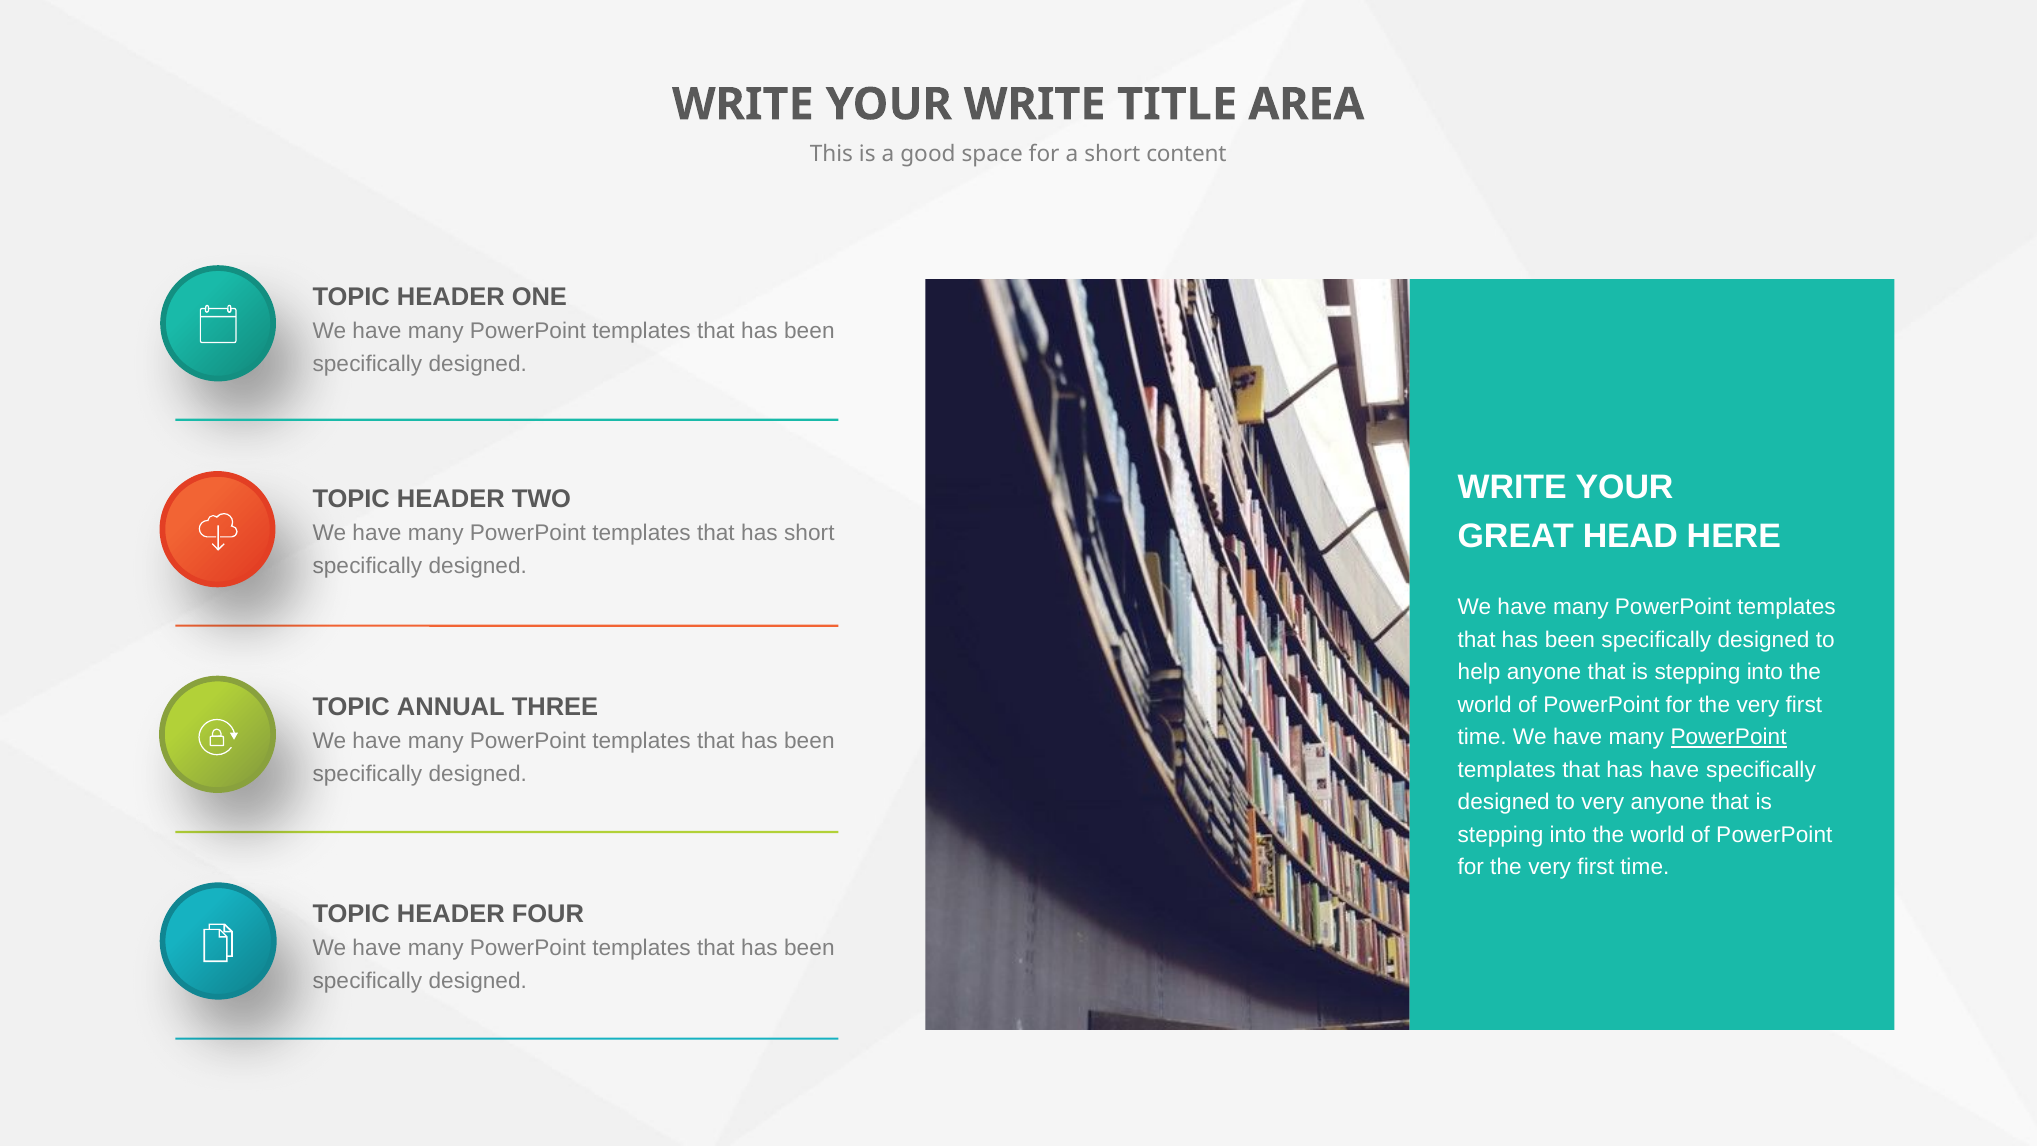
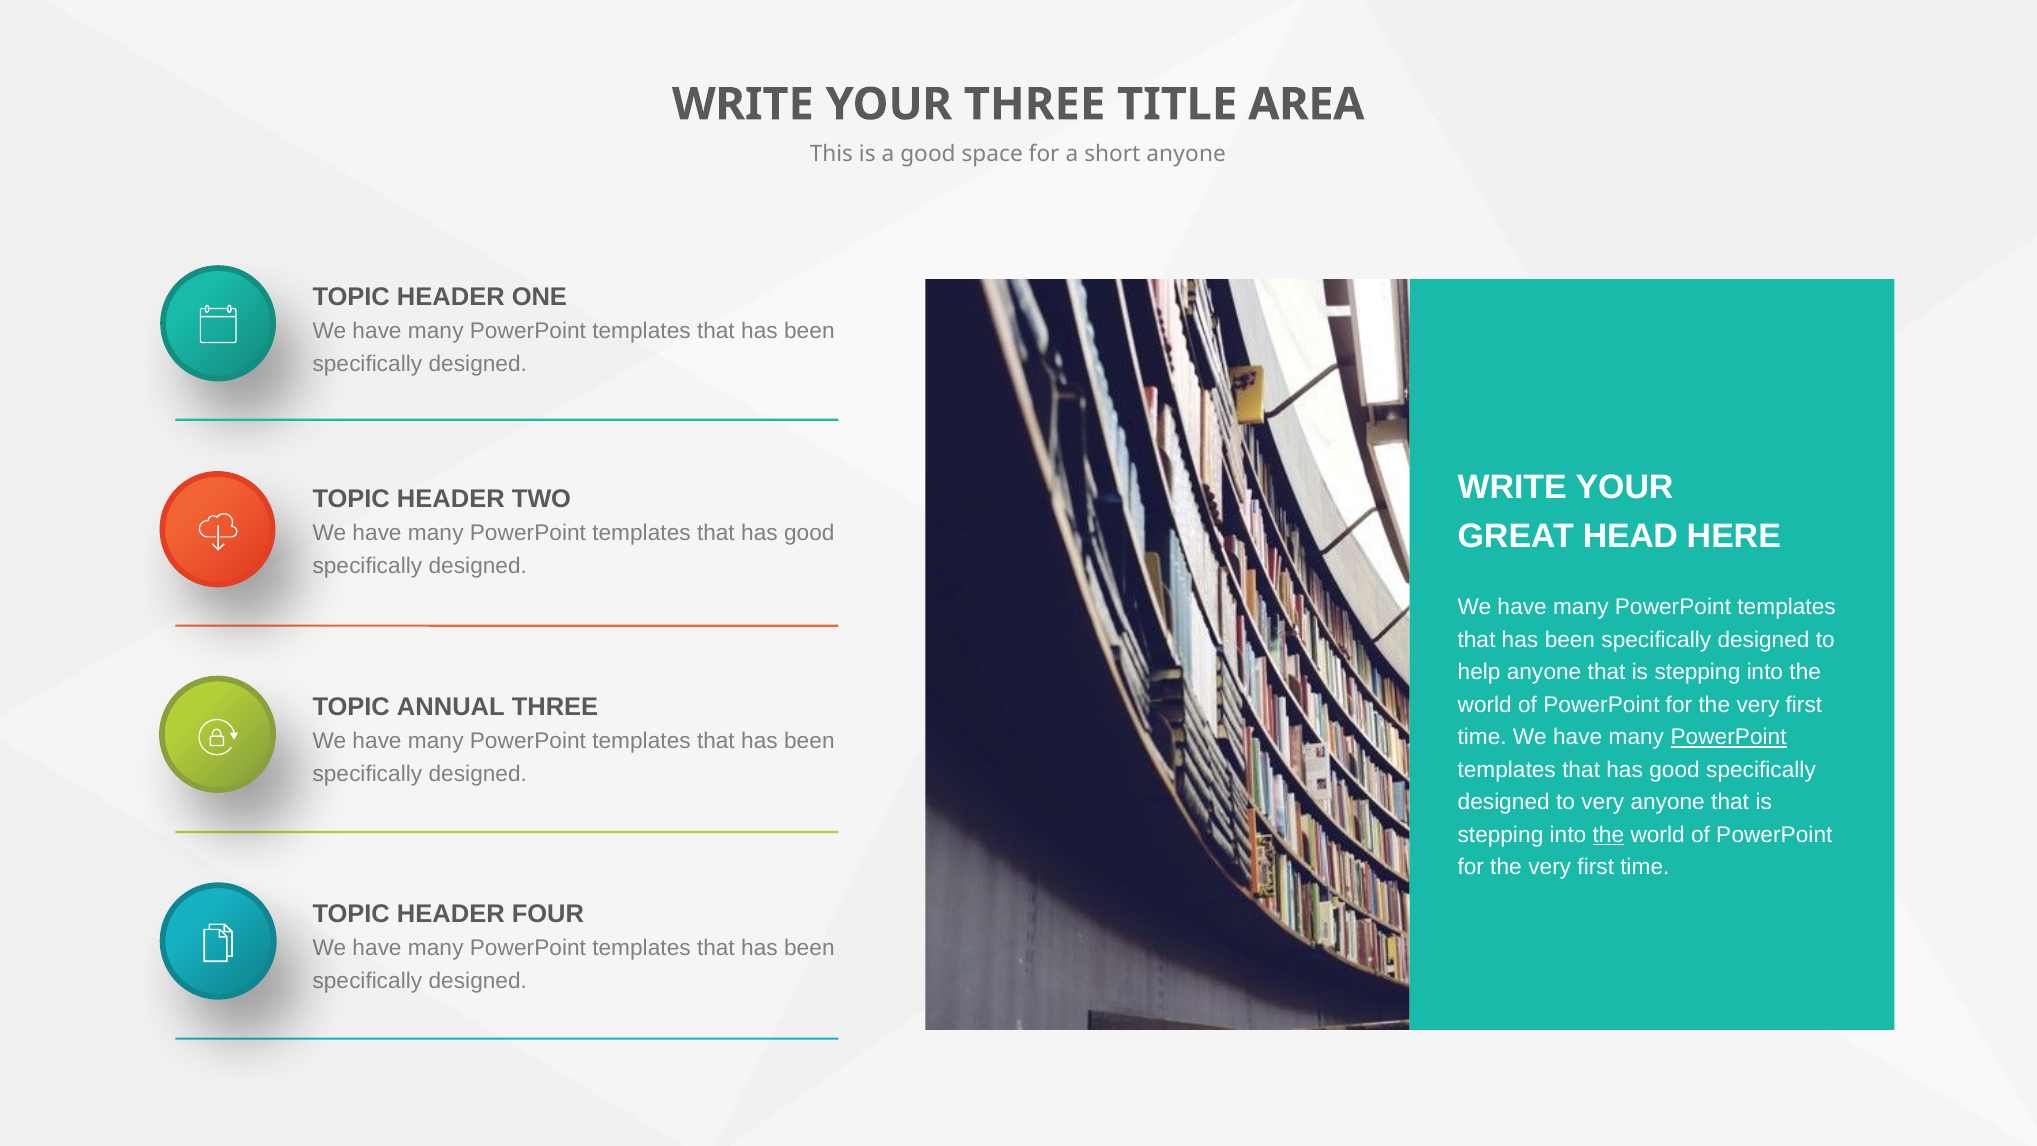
YOUR WRITE: WRITE -> THREE
short content: content -> anyone
short at (809, 533): short -> good
have at (1674, 769): have -> good
the at (1608, 834) underline: none -> present
